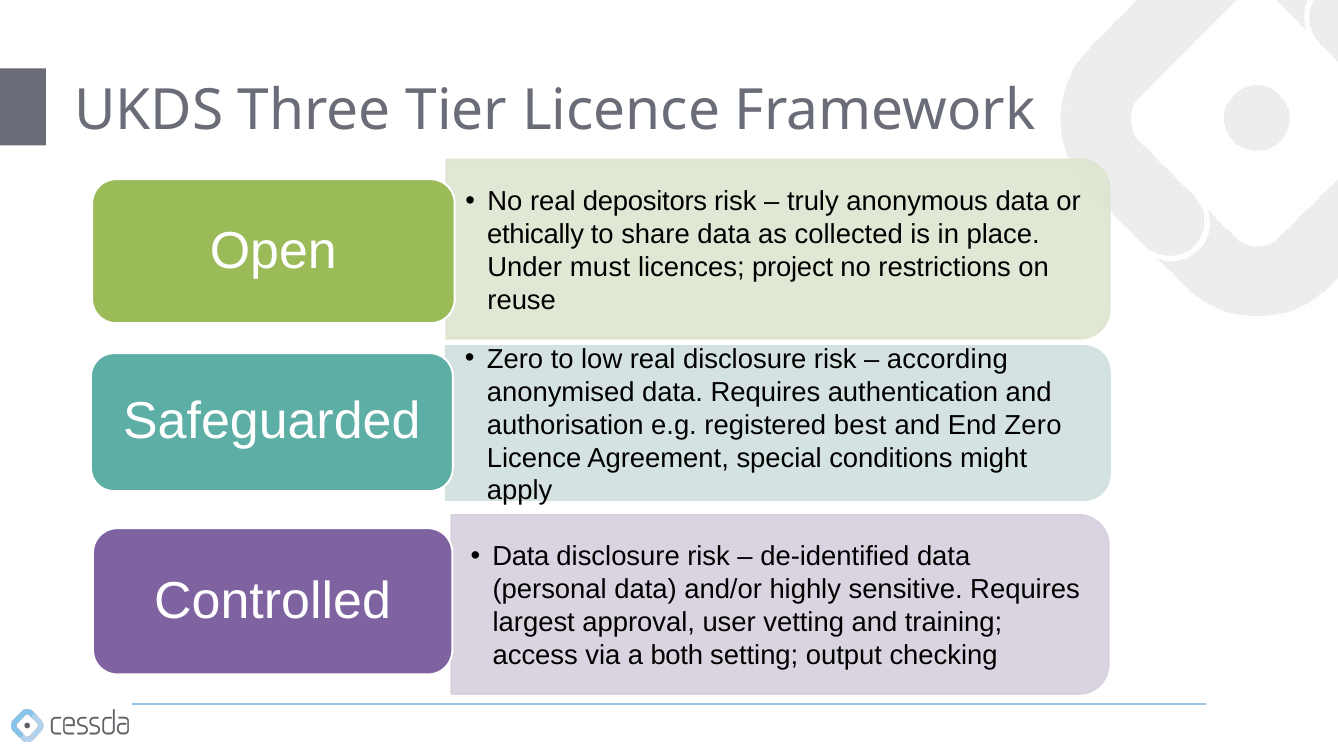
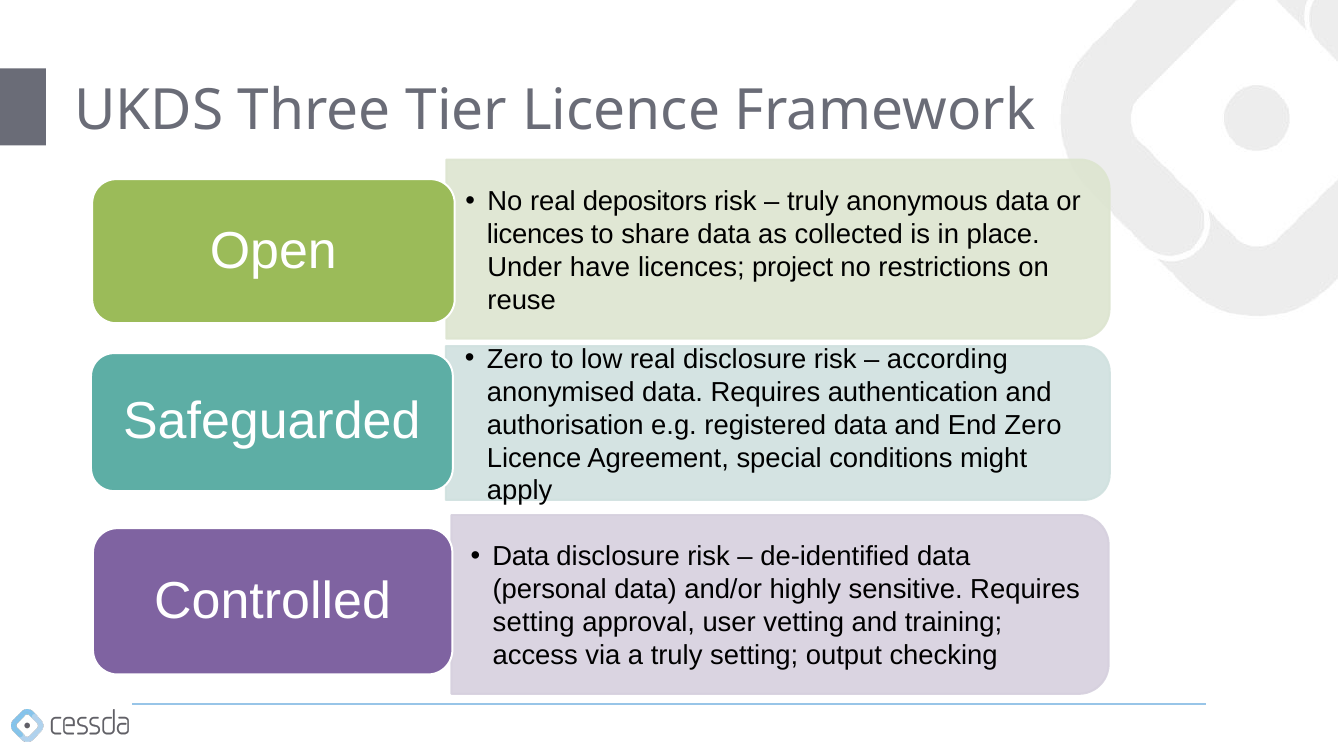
ethically at (536, 234): ethically -> licences
must: must -> have
registered best: best -> data
largest at (534, 623): largest -> setting
a both: both -> truly
